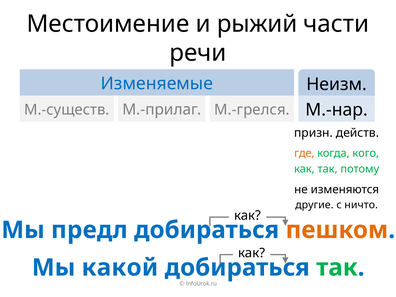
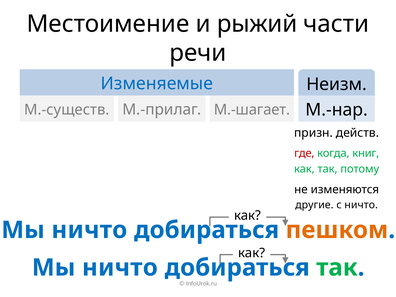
М.-грелся: М.-грелся -> М.-шагает
где colour: orange -> red
кого: кого -> книг
предл at (89, 230): предл -> ничто
какой at (120, 268): какой -> ничто
